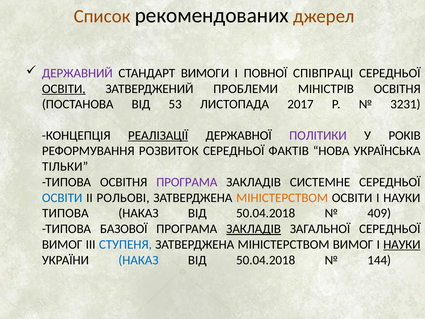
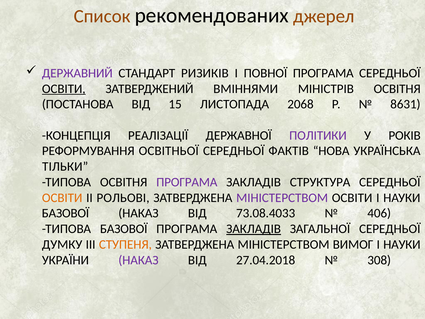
ВИМОГИ: ВИМОГИ -> РИЗИКІВ
ПОВНОЇ СПІВПРАЦІ: СПІВПРАЦІ -> ПРОГРАМА
ПРОБЛЕМИ: ПРОБЛЕМИ -> ВМІННЯМИ
53: 53 -> 15
2017: 2017 -> 2068
3231: 3231 -> 8631
РЕАЛІЗАЦІЇ underline: present -> none
РОЗВИТОК: РОЗВИТОК -> ОСВІТНЬОЇ
СИСТЕМНЕ: СИСТЕМНЕ -> СТРУКТУРА
ОСВІТИ at (62, 198) colour: blue -> orange
МІНІСТЕРСТВОМ at (282, 198) colour: orange -> purple
ТИПОВА at (65, 213): ТИПОВА -> БАЗОВОЇ
50.04.2018 at (266, 213): 50.04.2018 -> 73.08.4033
409: 409 -> 406
ВИМОГ at (62, 244): ВИМОГ -> ДУМКУ
СТУПЕНЯ colour: blue -> orange
НАУКИ at (402, 244) underline: present -> none
НАКАЗ at (138, 260) colour: blue -> purple
50.04.2018 at (266, 260): 50.04.2018 -> 27.04.2018
144: 144 -> 308
